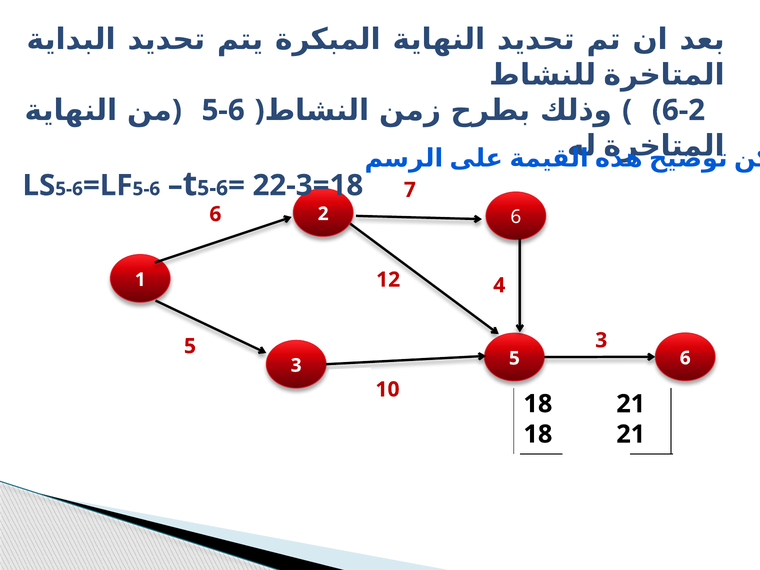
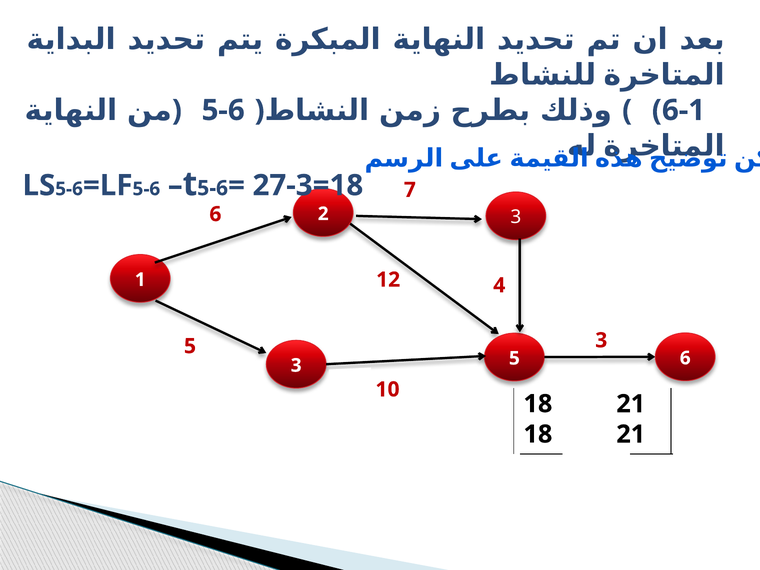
6-2: 6-2 -> 6-1
22-3=18: 22-3=18 -> 27-3=18
2 6: 6 -> 3
